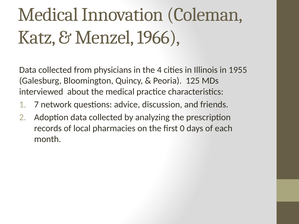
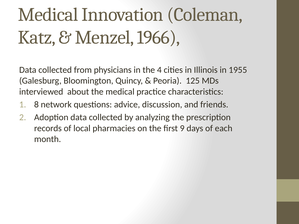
7: 7 -> 8
0: 0 -> 9
